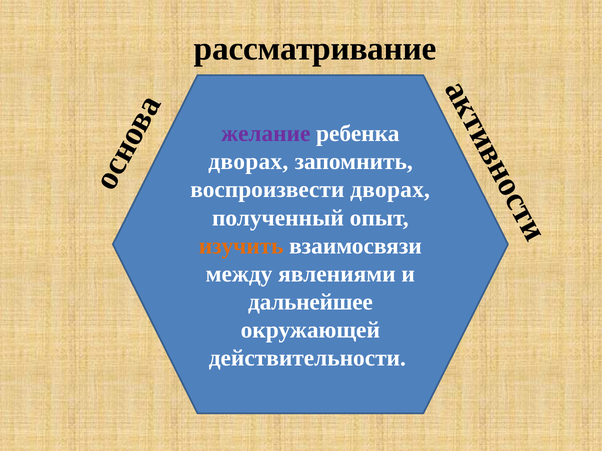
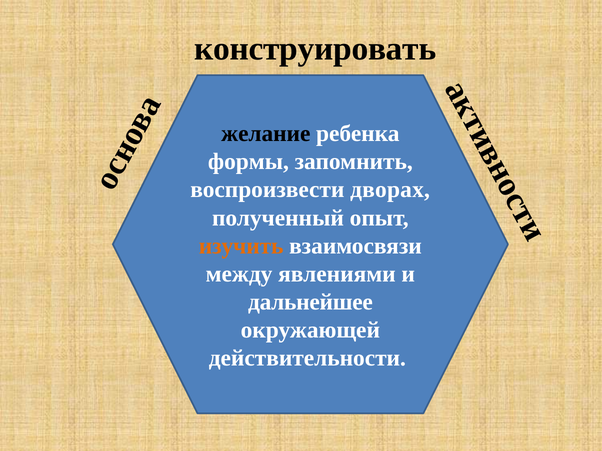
рассматривание: рассматривание -> конструировать
желание colour: purple -> black
дворах at (248, 162): дворах -> формы
